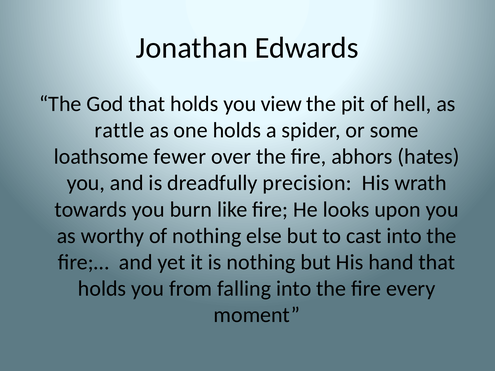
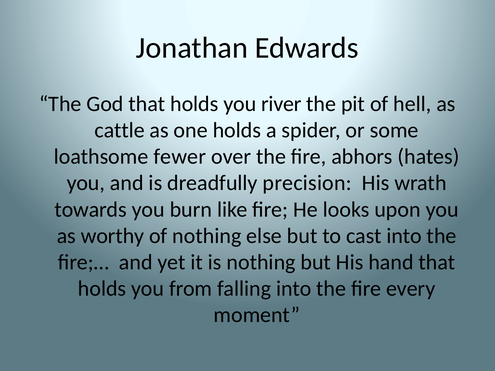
view: view -> river
rattle: rattle -> cattle
